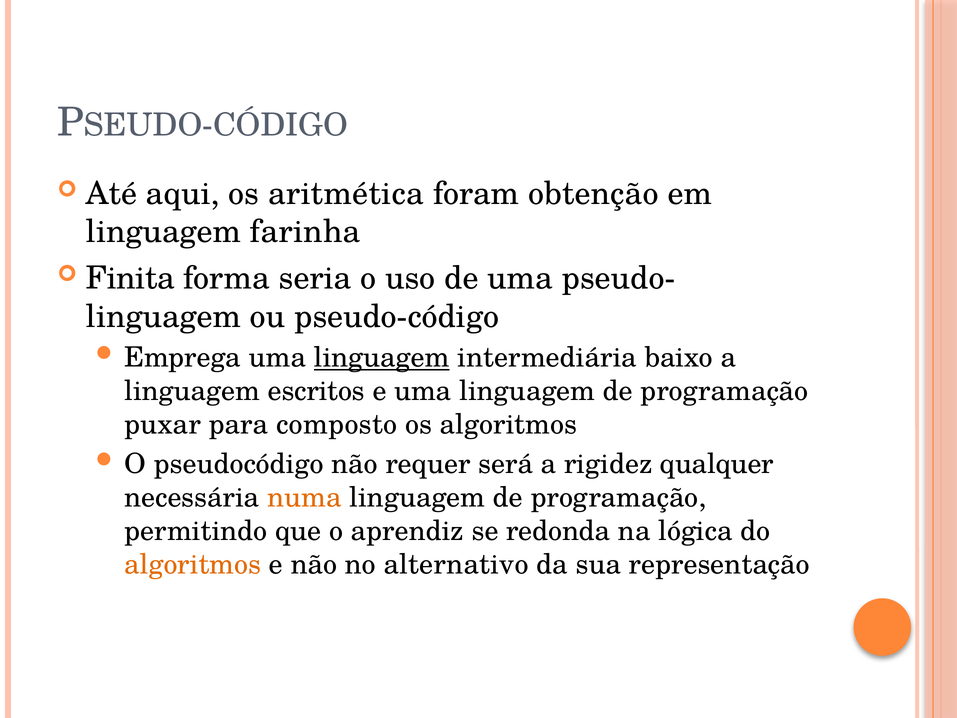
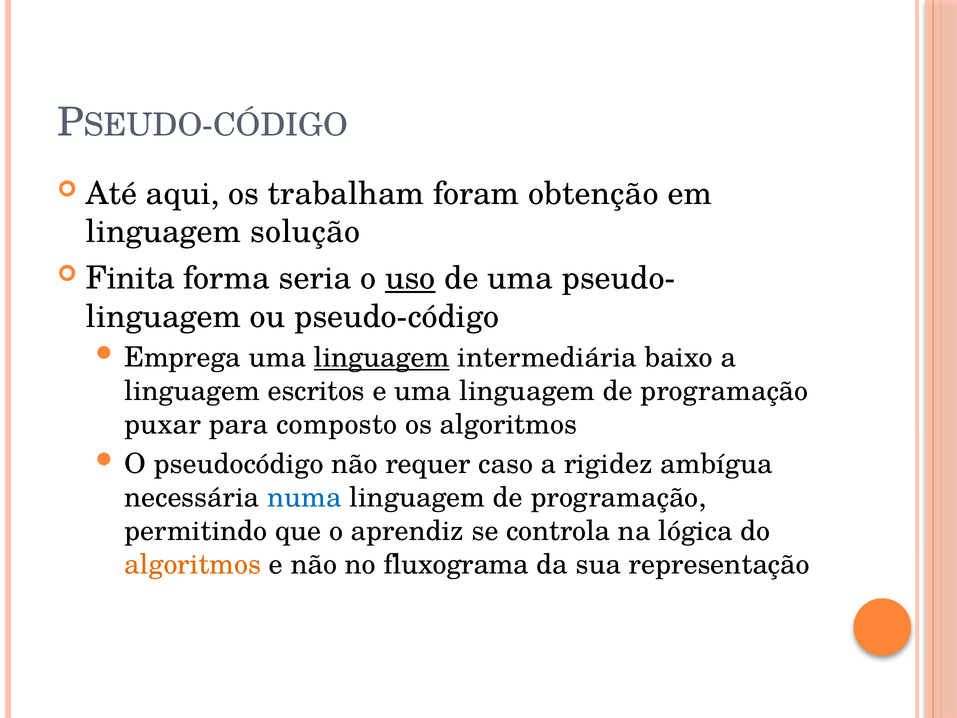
aritmética: aritmética -> trabalham
farinha: farinha -> solução
uso underline: none -> present
será: será -> caso
qualquer: qualquer -> ambígua
numa colour: orange -> blue
redonda: redonda -> controla
alternativo: alternativo -> fluxograma
